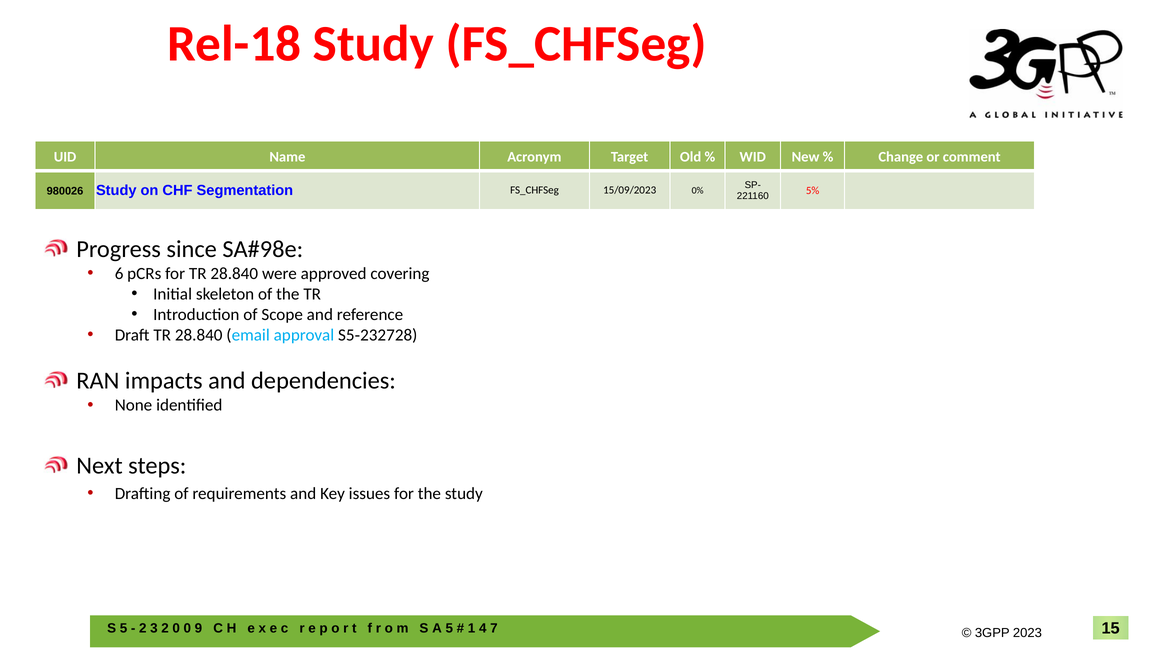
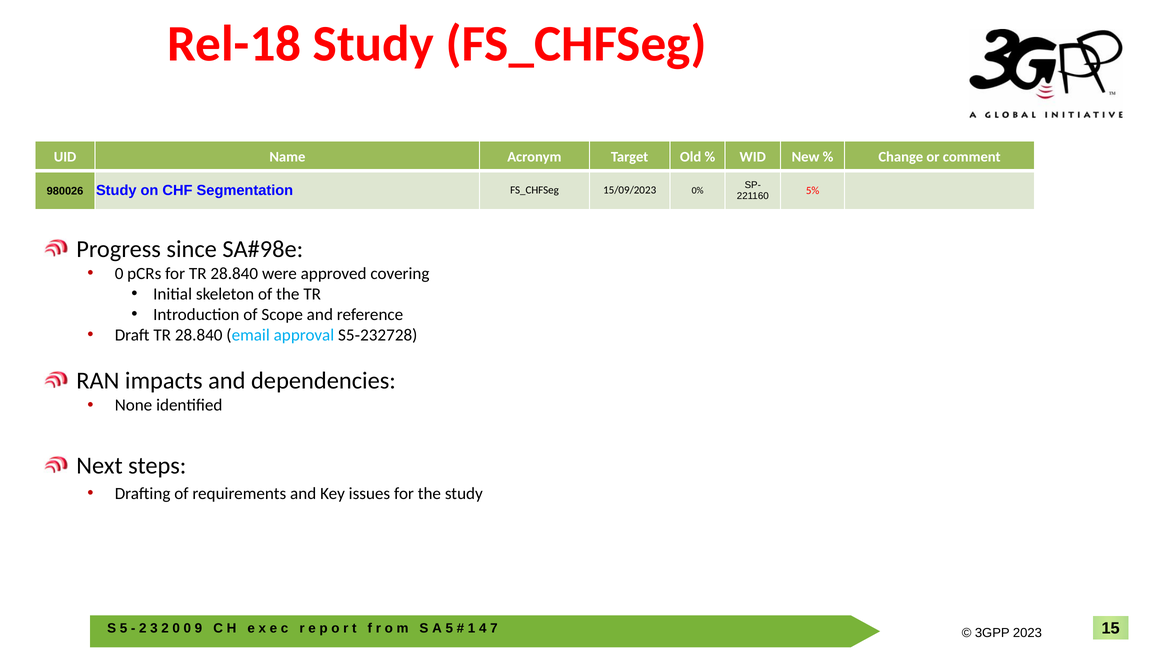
6 at (119, 274): 6 -> 0
